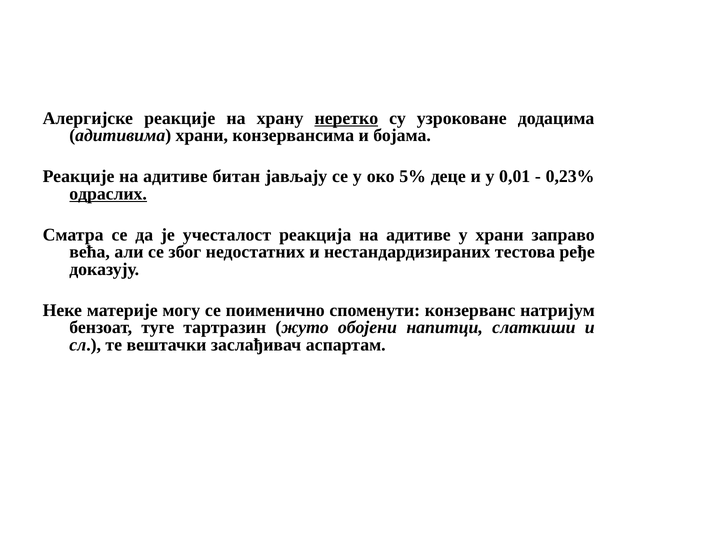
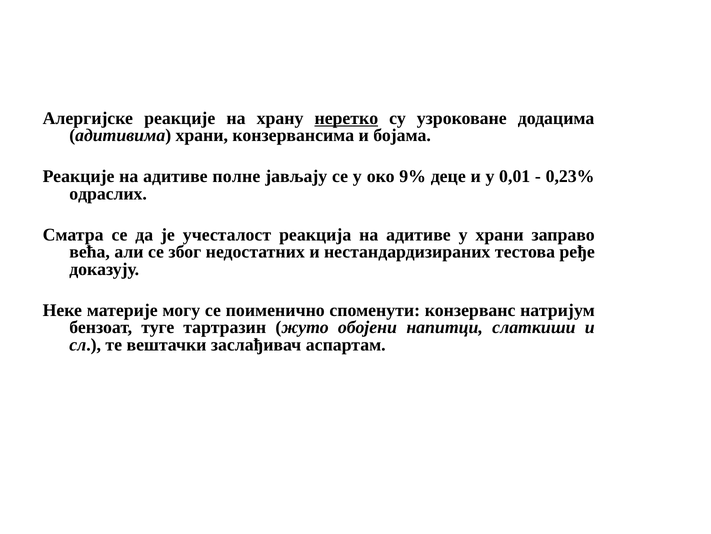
битан: битан -> полне
5%: 5% -> 9%
одраслих underline: present -> none
